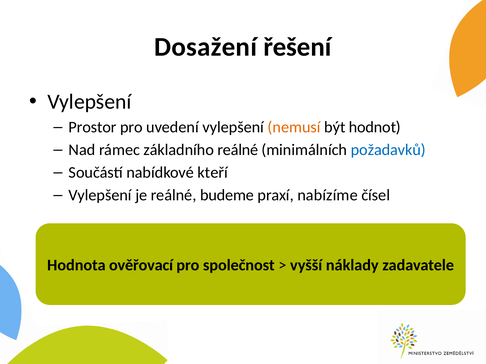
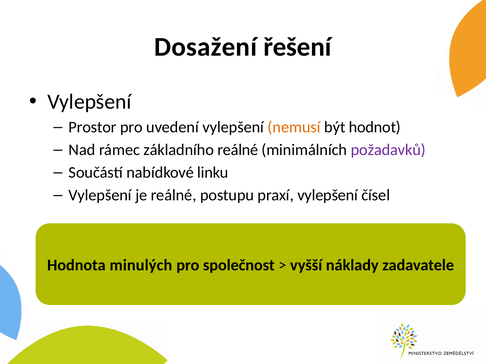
požadavků colour: blue -> purple
kteří: kteří -> linku
budeme: budeme -> postupu
praxí nabízíme: nabízíme -> vylepšení
ověřovací: ověřovací -> minulých
